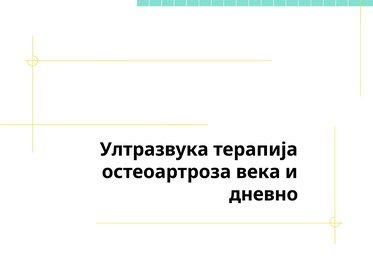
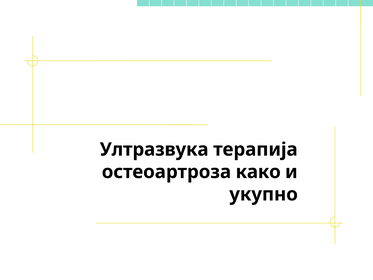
века: века -> како
дневно: дневно -> укупно
